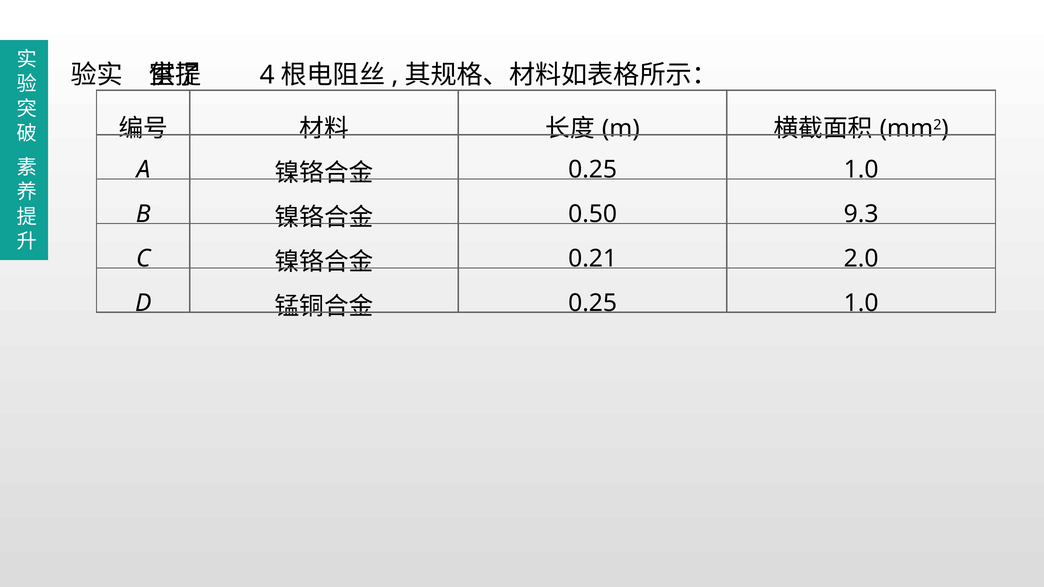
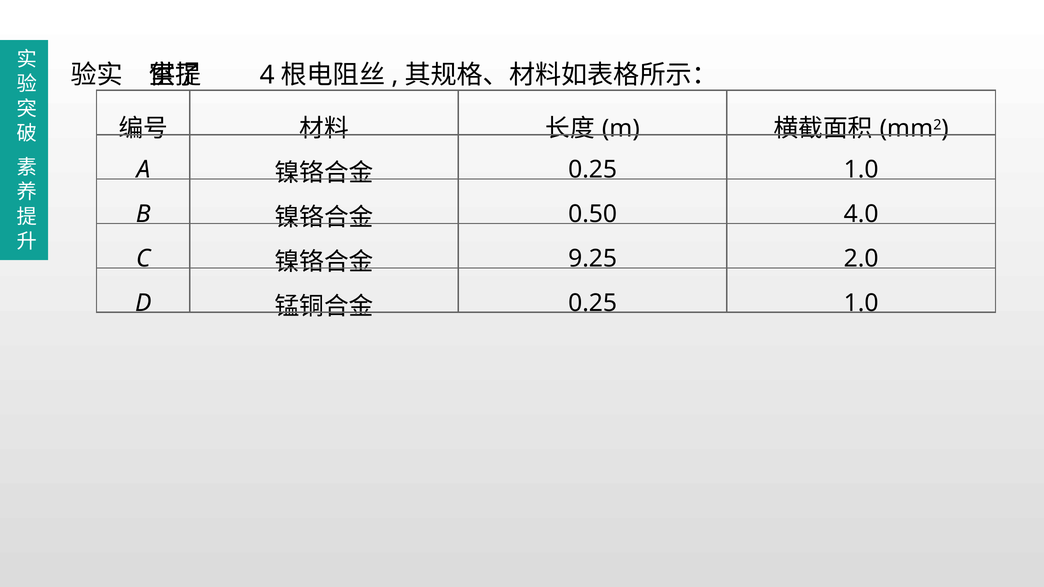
9.3: 9.3 -> 4.0
0.21: 0.21 -> 9.25
